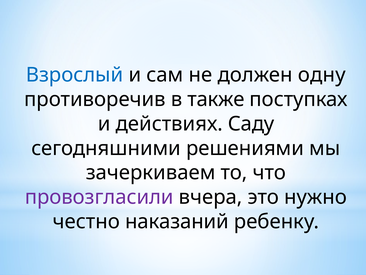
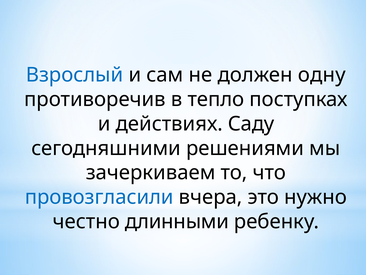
также: также -> тепло
провозгласили colour: purple -> blue
наказаний: наказаний -> длинными
